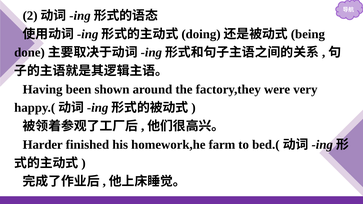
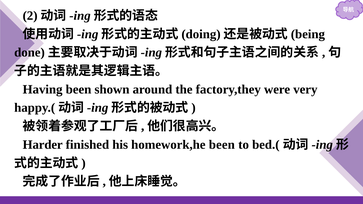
homework,he farm: farm -> been
